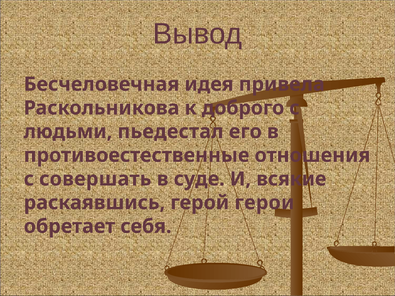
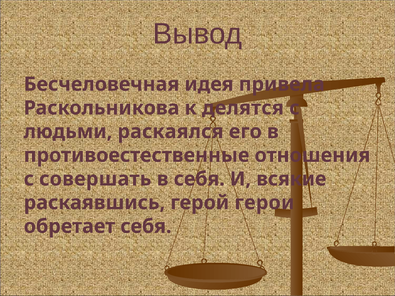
доброго: доброго -> делятся
пьедестал: пьедестал -> раскаялся
в суде: суде -> себя
